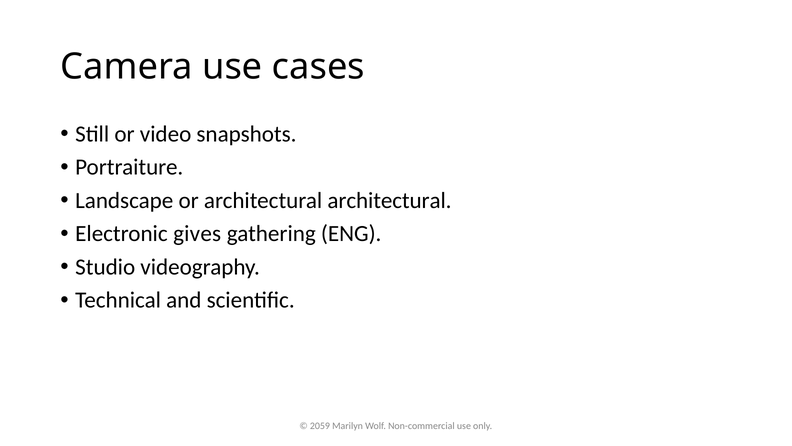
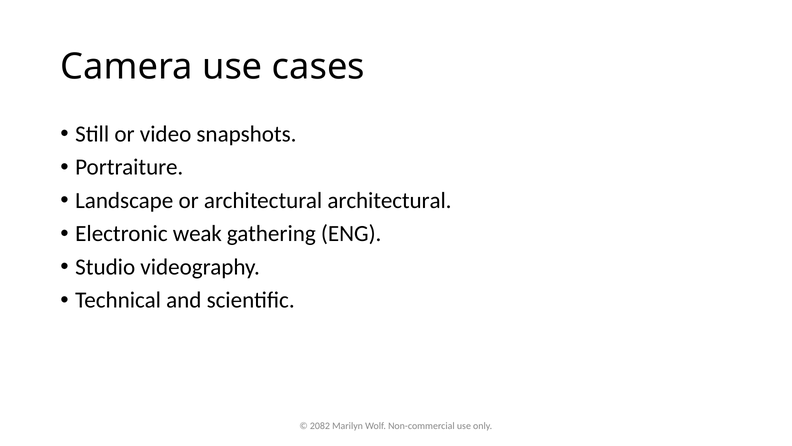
gives: gives -> weak
2059: 2059 -> 2082
